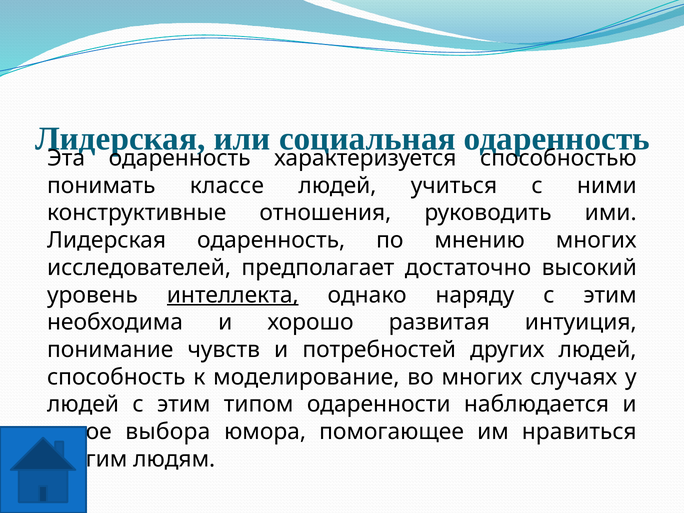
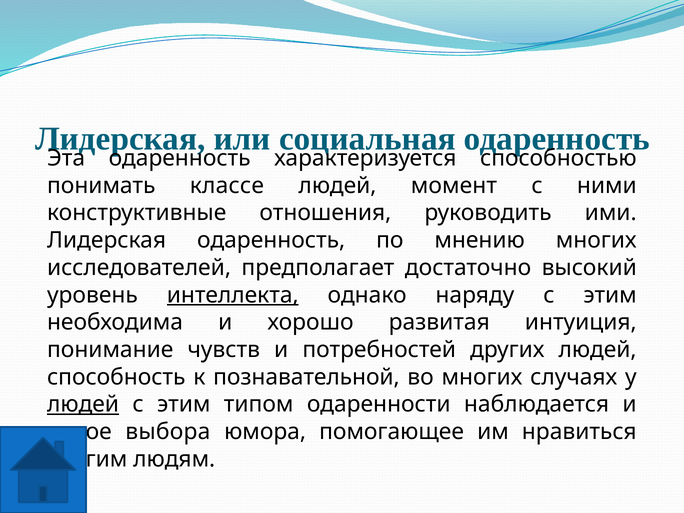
учиться: учиться -> момент
моделирование: моделирование -> познавательной
людей at (83, 404) underline: none -> present
